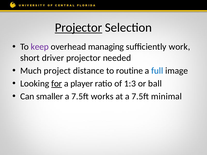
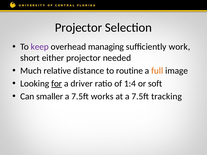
Projector at (79, 28) underline: present -> none
driver: driver -> either
project: project -> relative
full colour: blue -> orange
player: player -> driver
1:3: 1:3 -> 1:4
ball: ball -> soft
minimal: minimal -> tracking
